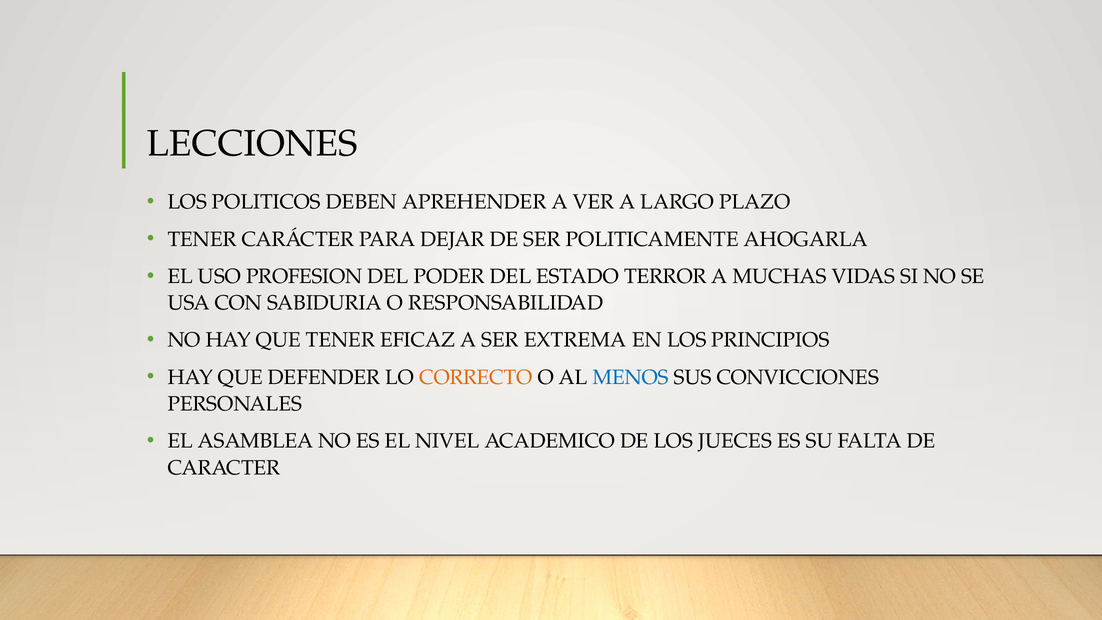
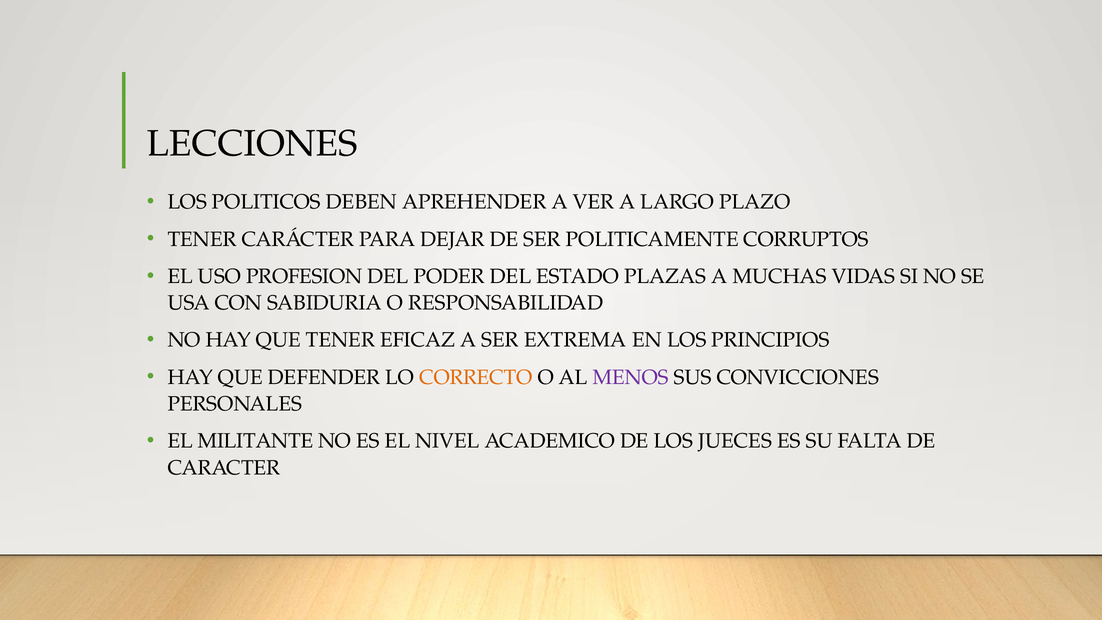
AHOGARLA: AHOGARLA -> CORRUPTOS
TERROR: TERROR -> PLAZAS
MENOS colour: blue -> purple
ASAMBLEA: ASAMBLEA -> MILITANTE
